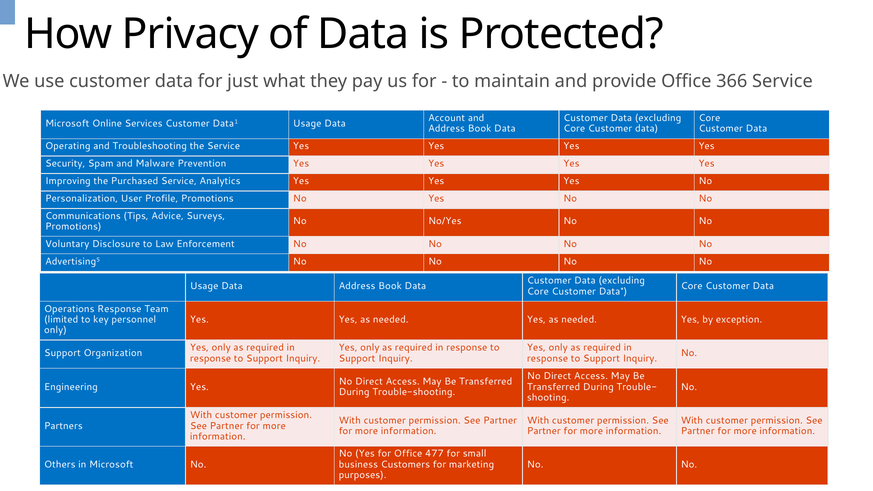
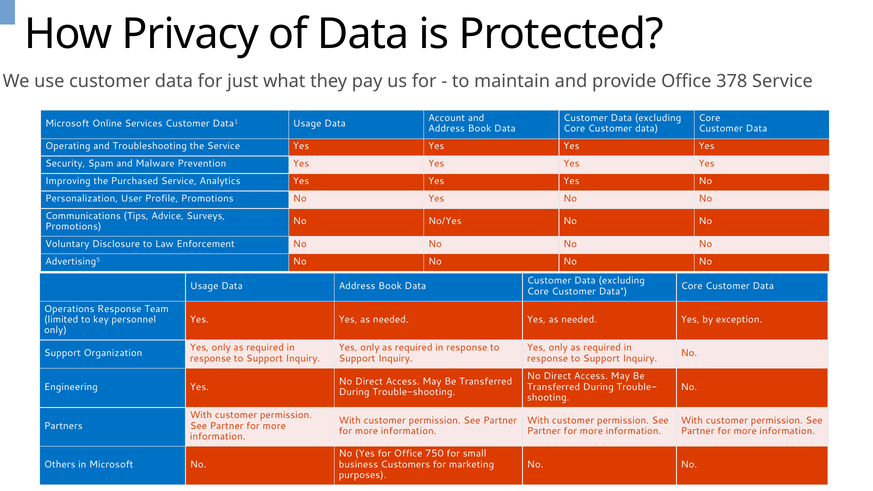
366: 366 -> 378
477: 477 -> 750
